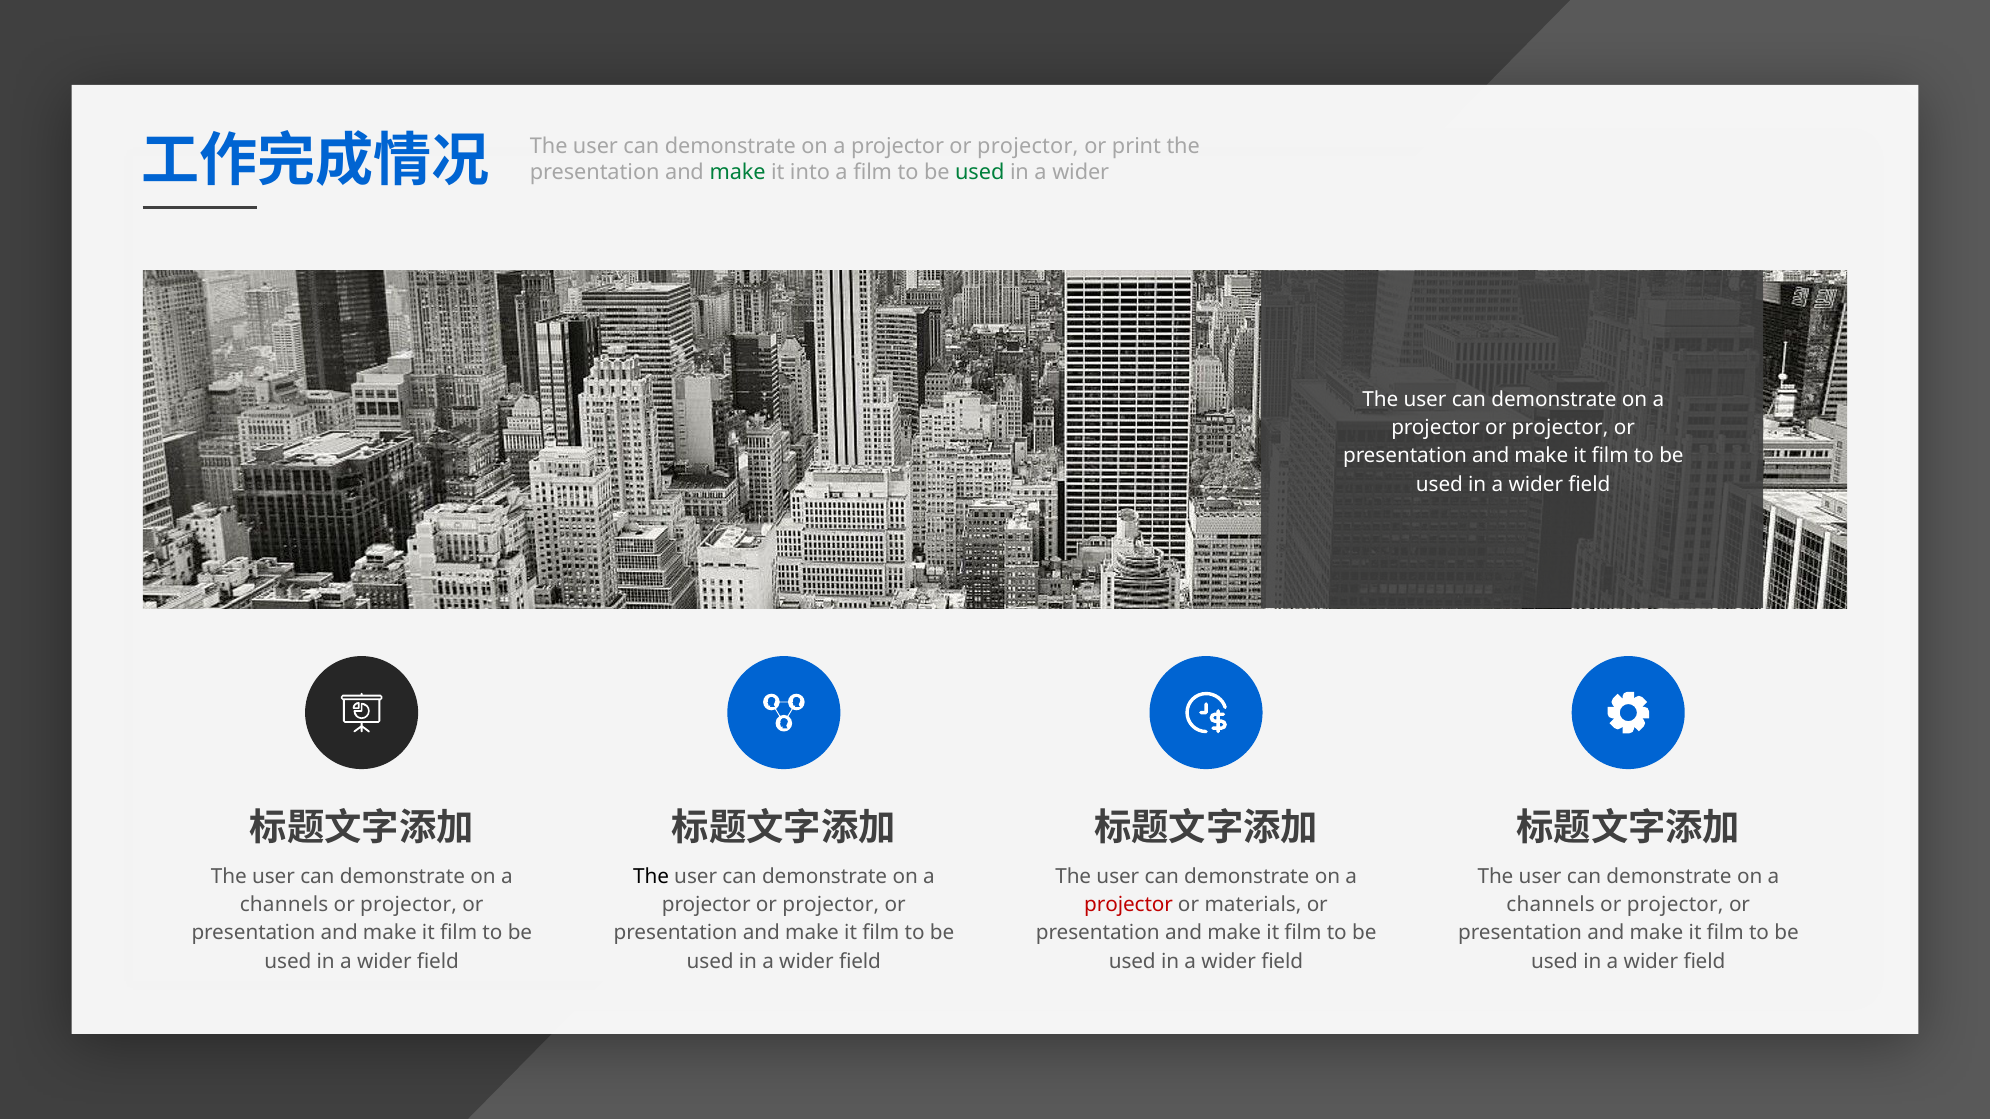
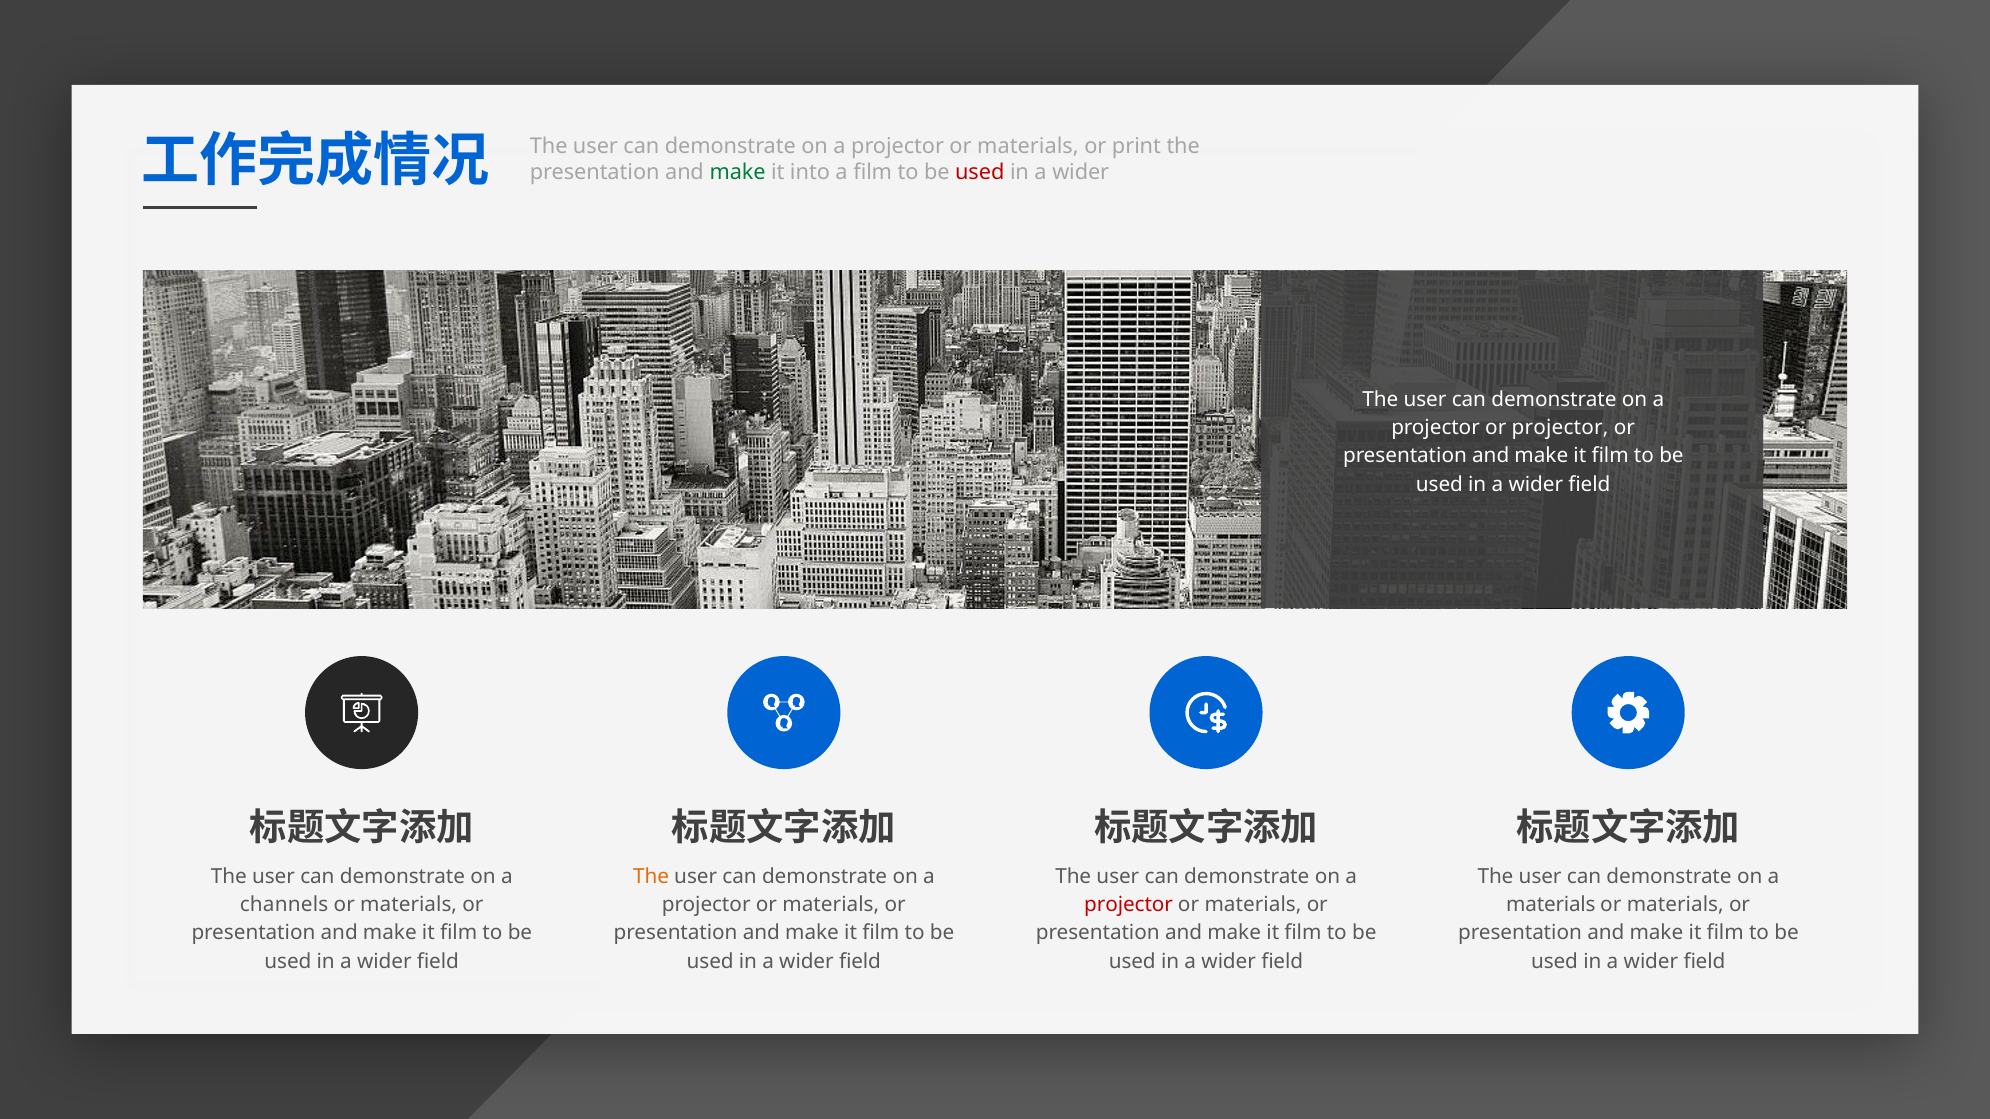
projector at (1028, 146): projector -> materials
used at (980, 172) colour: green -> red
The at (651, 877) colour: black -> orange
projector at (409, 905): projector -> materials
projector at (831, 905): projector -> materials
channels at (1551, 905): channels -> materials
projector at (1675, 905): projector -> materials
